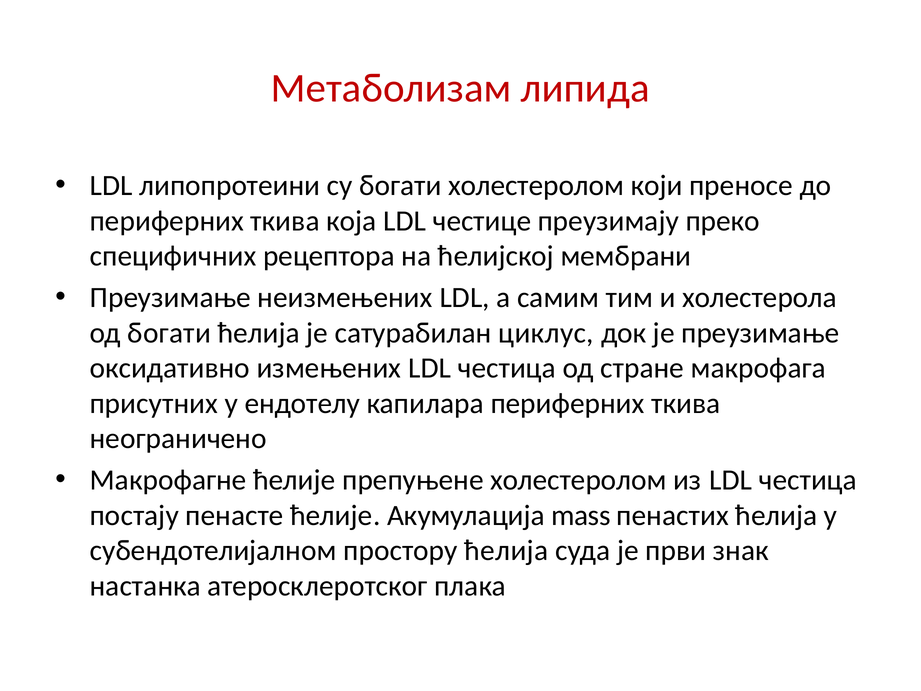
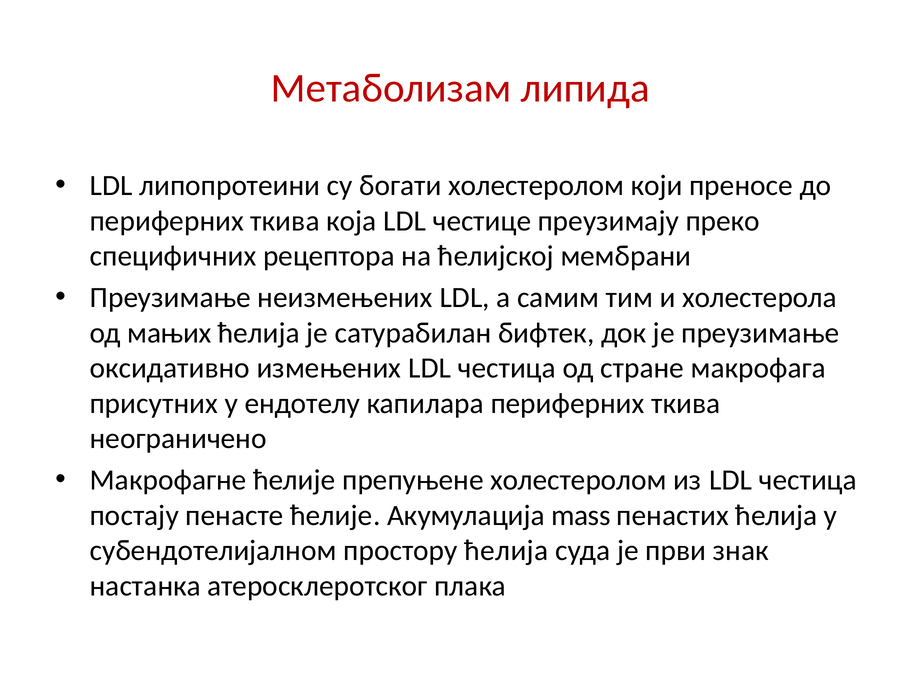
од богати: богати -> мањих
циклус: циклус -> бифтек
